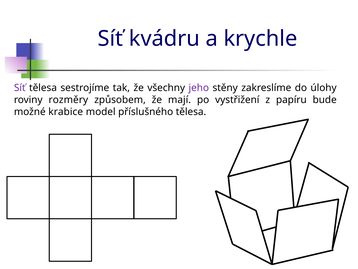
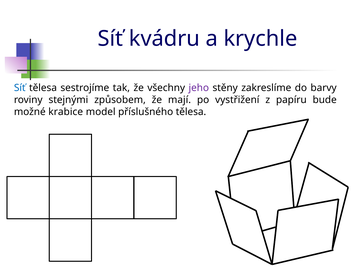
Síť at (20, 88) colour: purple -> blue
úlohy: úlohy -> barvy
rozměry: rozměry -> stejnými
